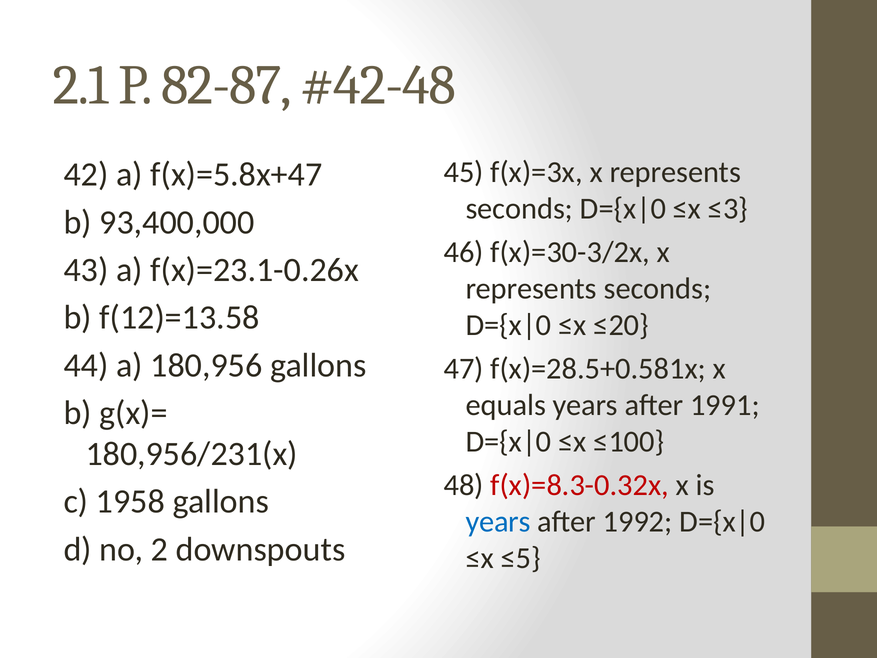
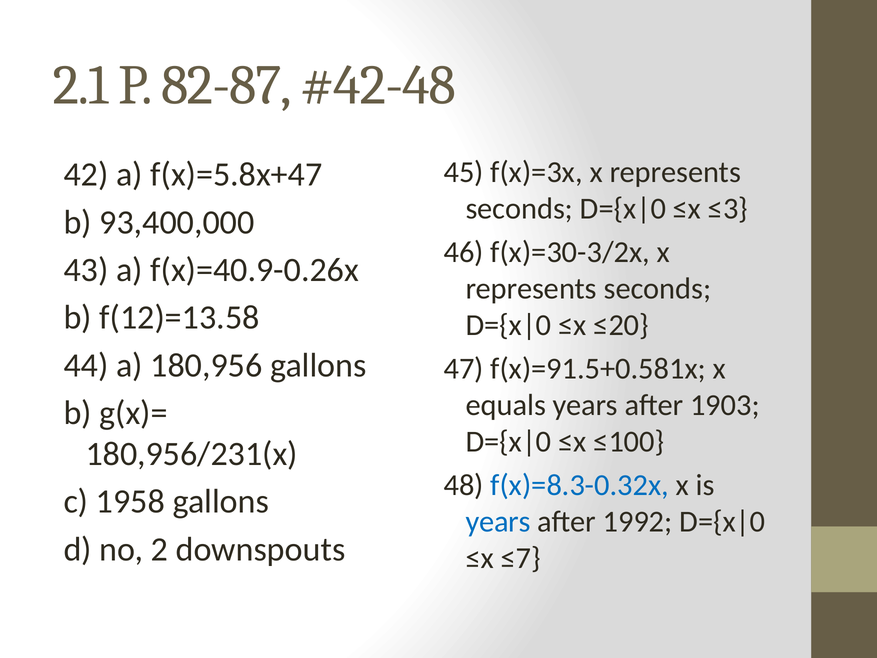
f(x)=23.1-0.26x: f(x)=23.1-0.26x -> f(x)=40.9-0.26x
f(x)=28.5+0.581x: f(x)=28.5+0.581x -> f(x)=91.5+0.581x
1991: 1991 -> 1903
f(x)=8.3-0.32x colour: red -> blue
≤5: ≤5 -> ≤7
